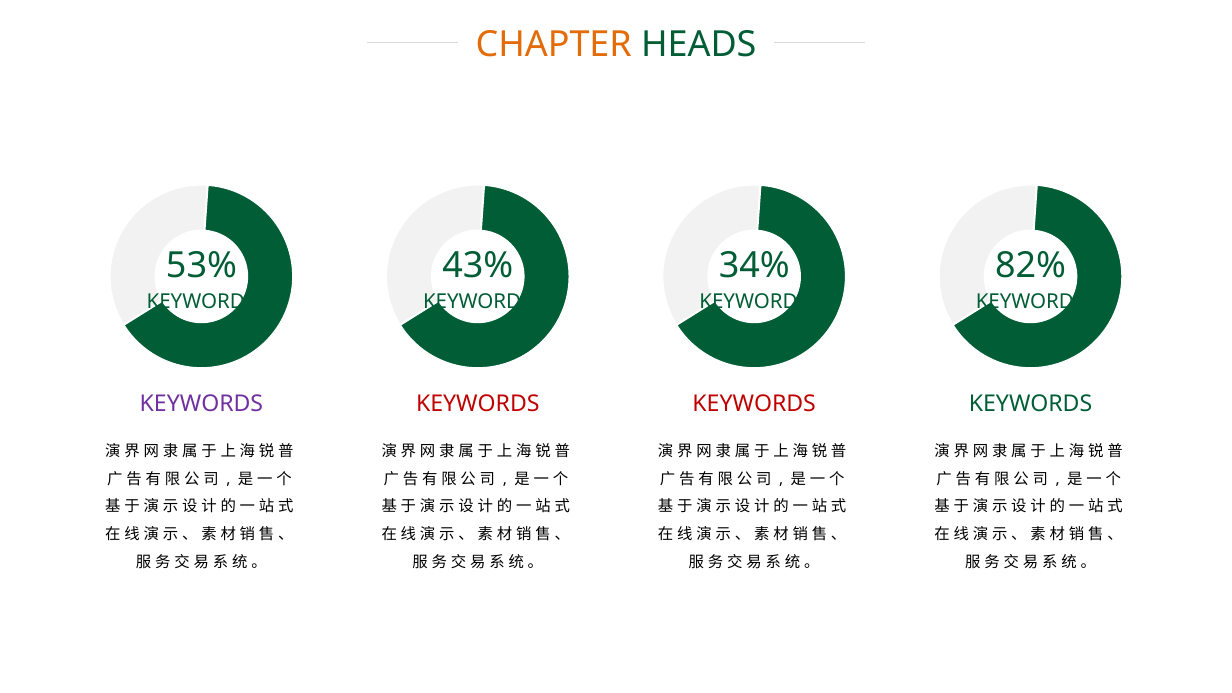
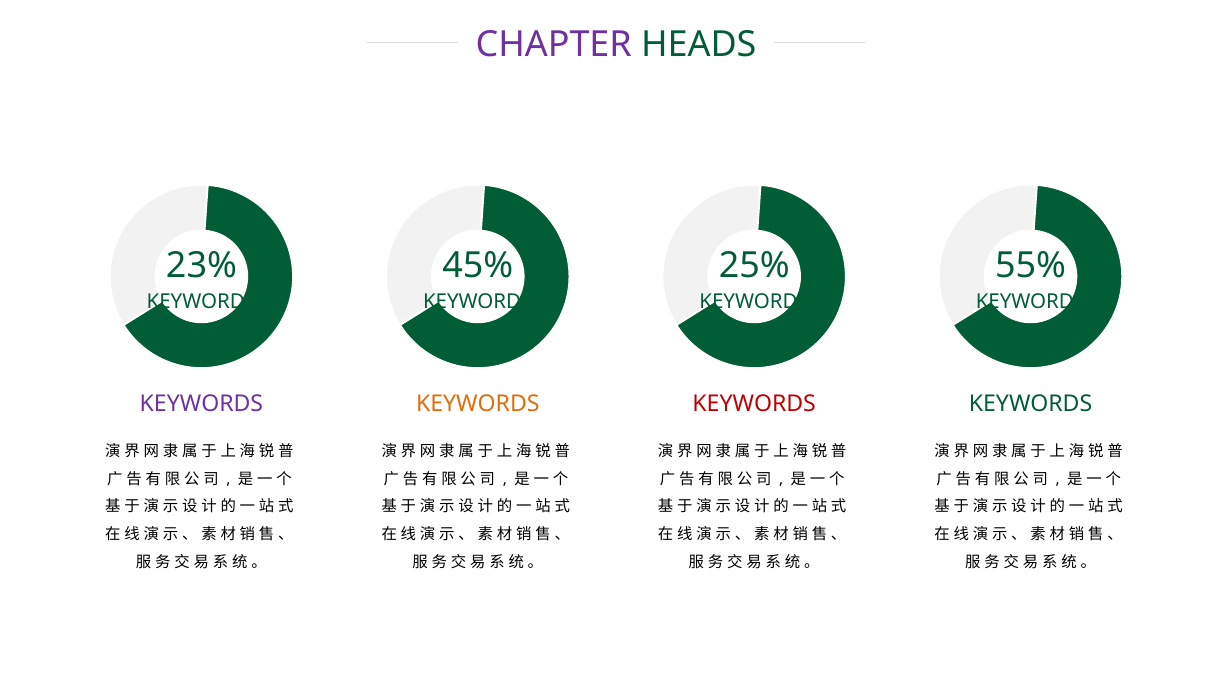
CHAPTER colour: orange -> purple
53%: 53% -> 23%
43%: 43% -> 45%
34%: 34% -> 25%
82%: 82% -> 55%
KEYWORDS at (478, 404) colour: red -> orange
